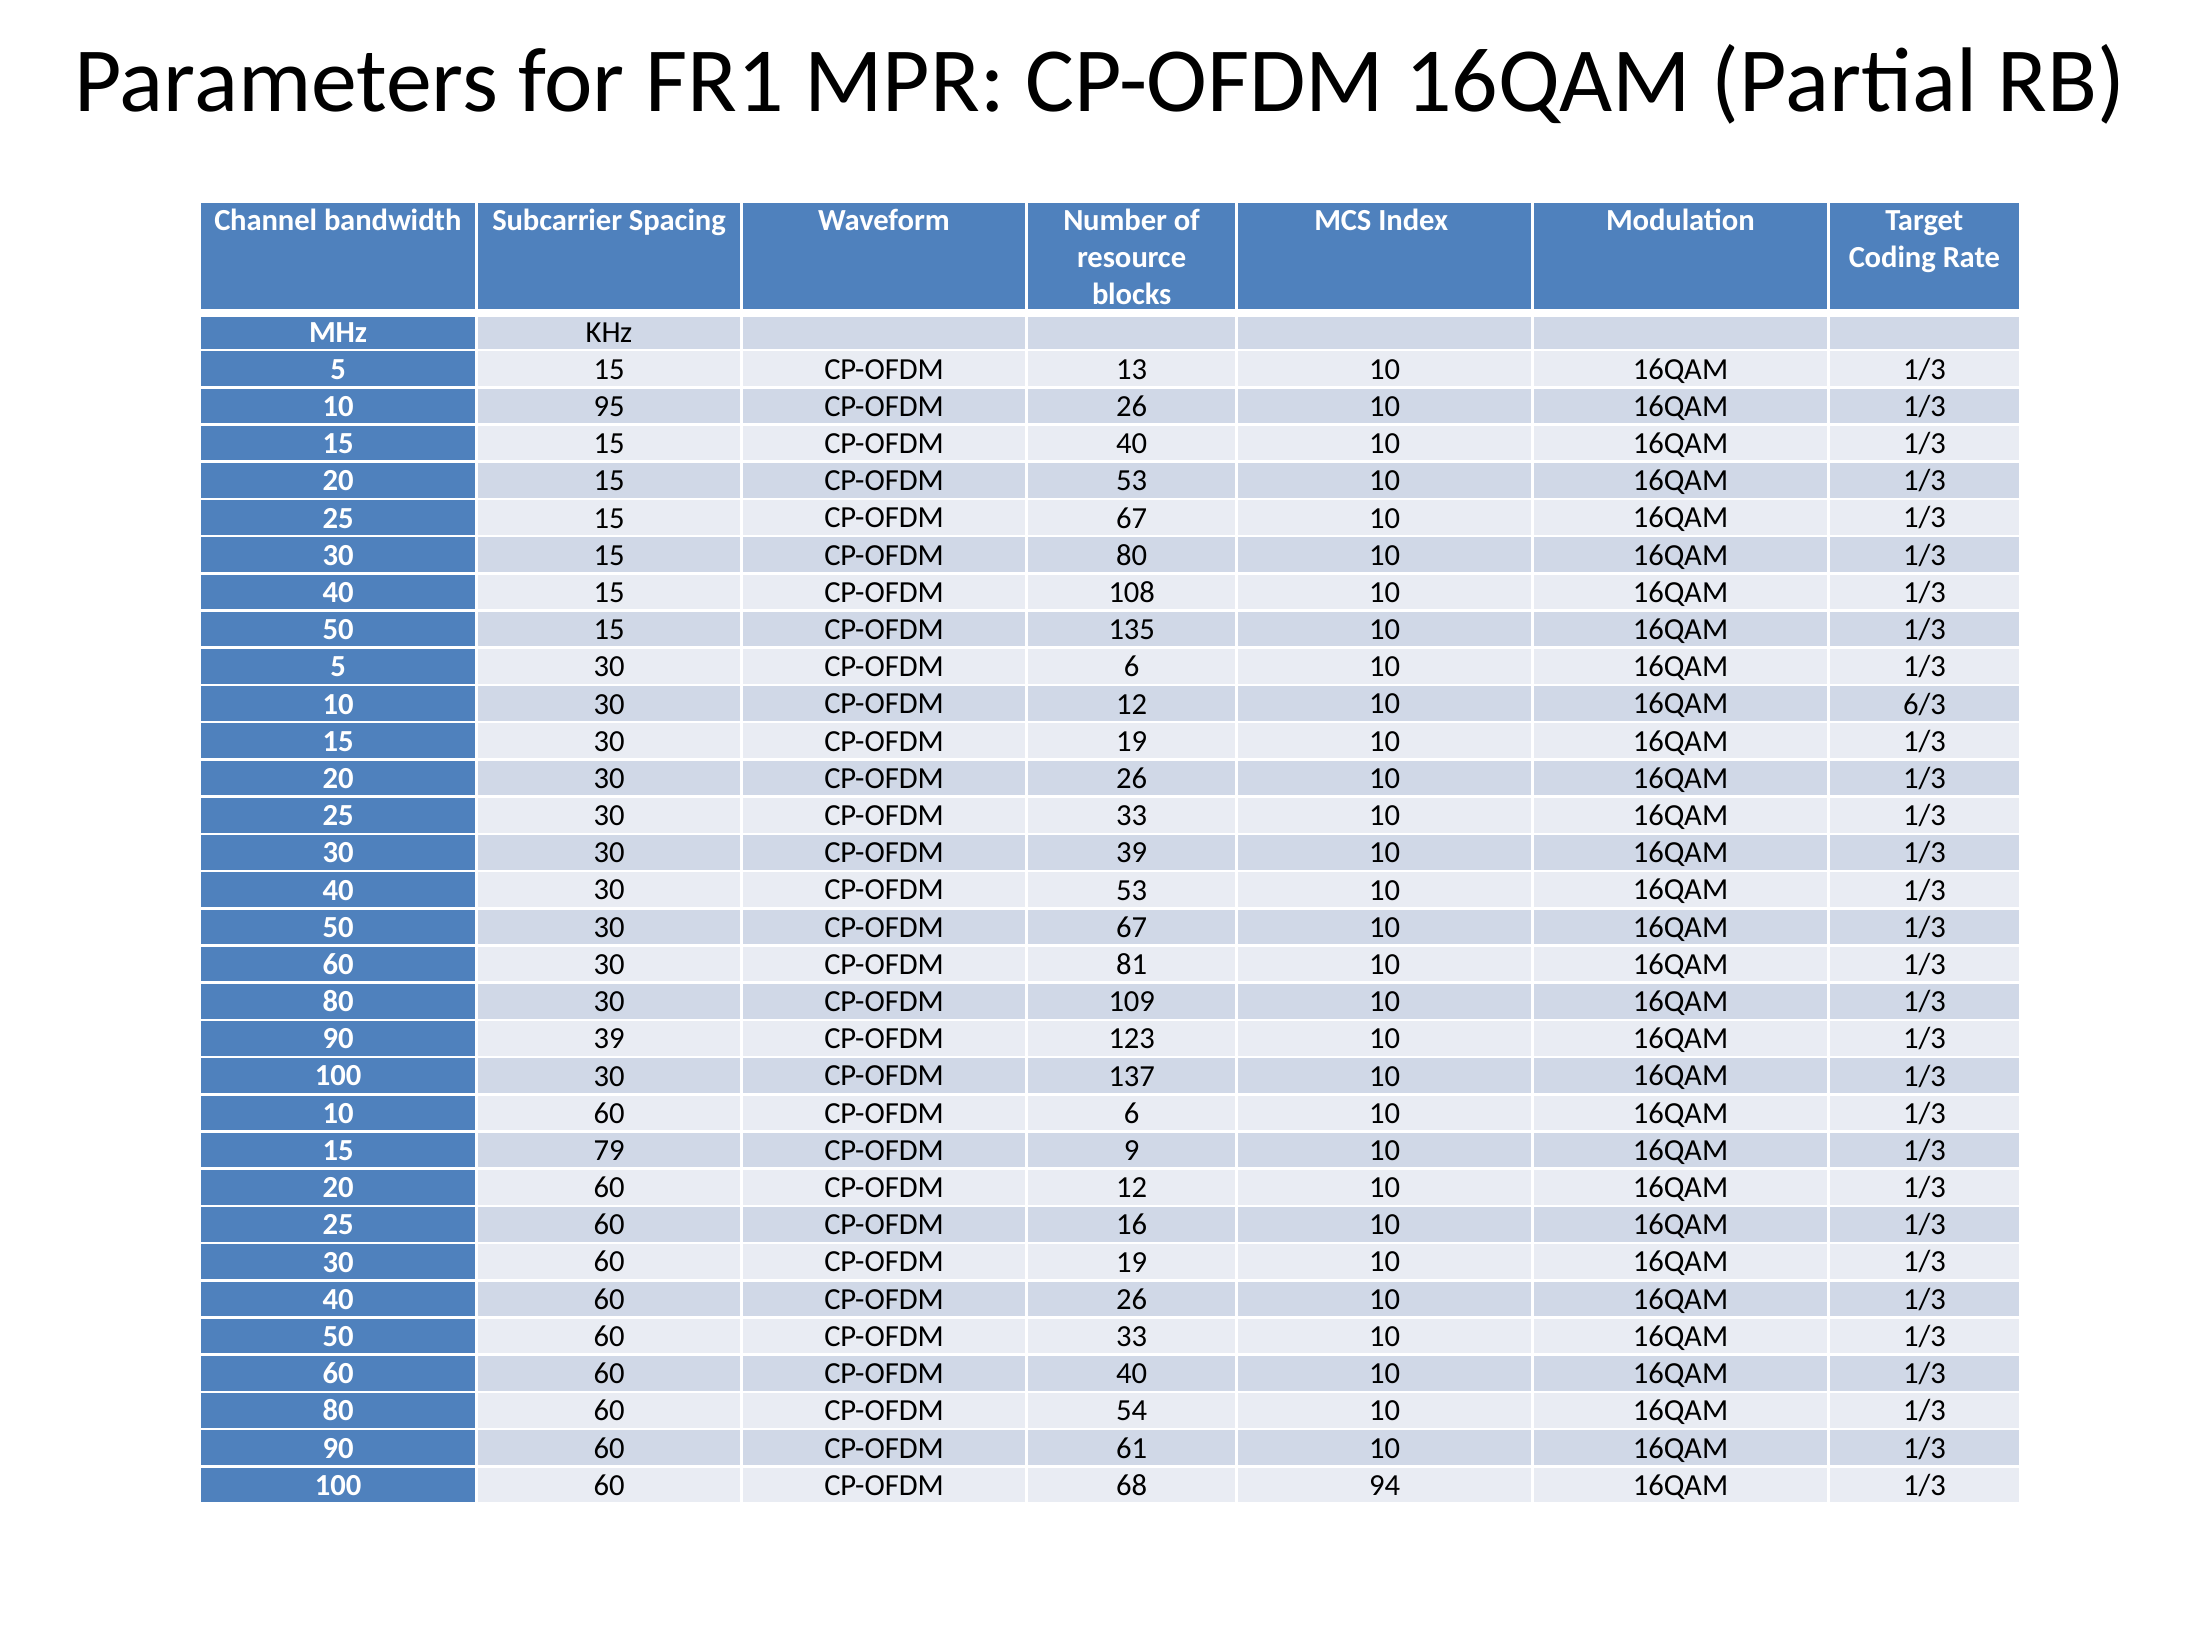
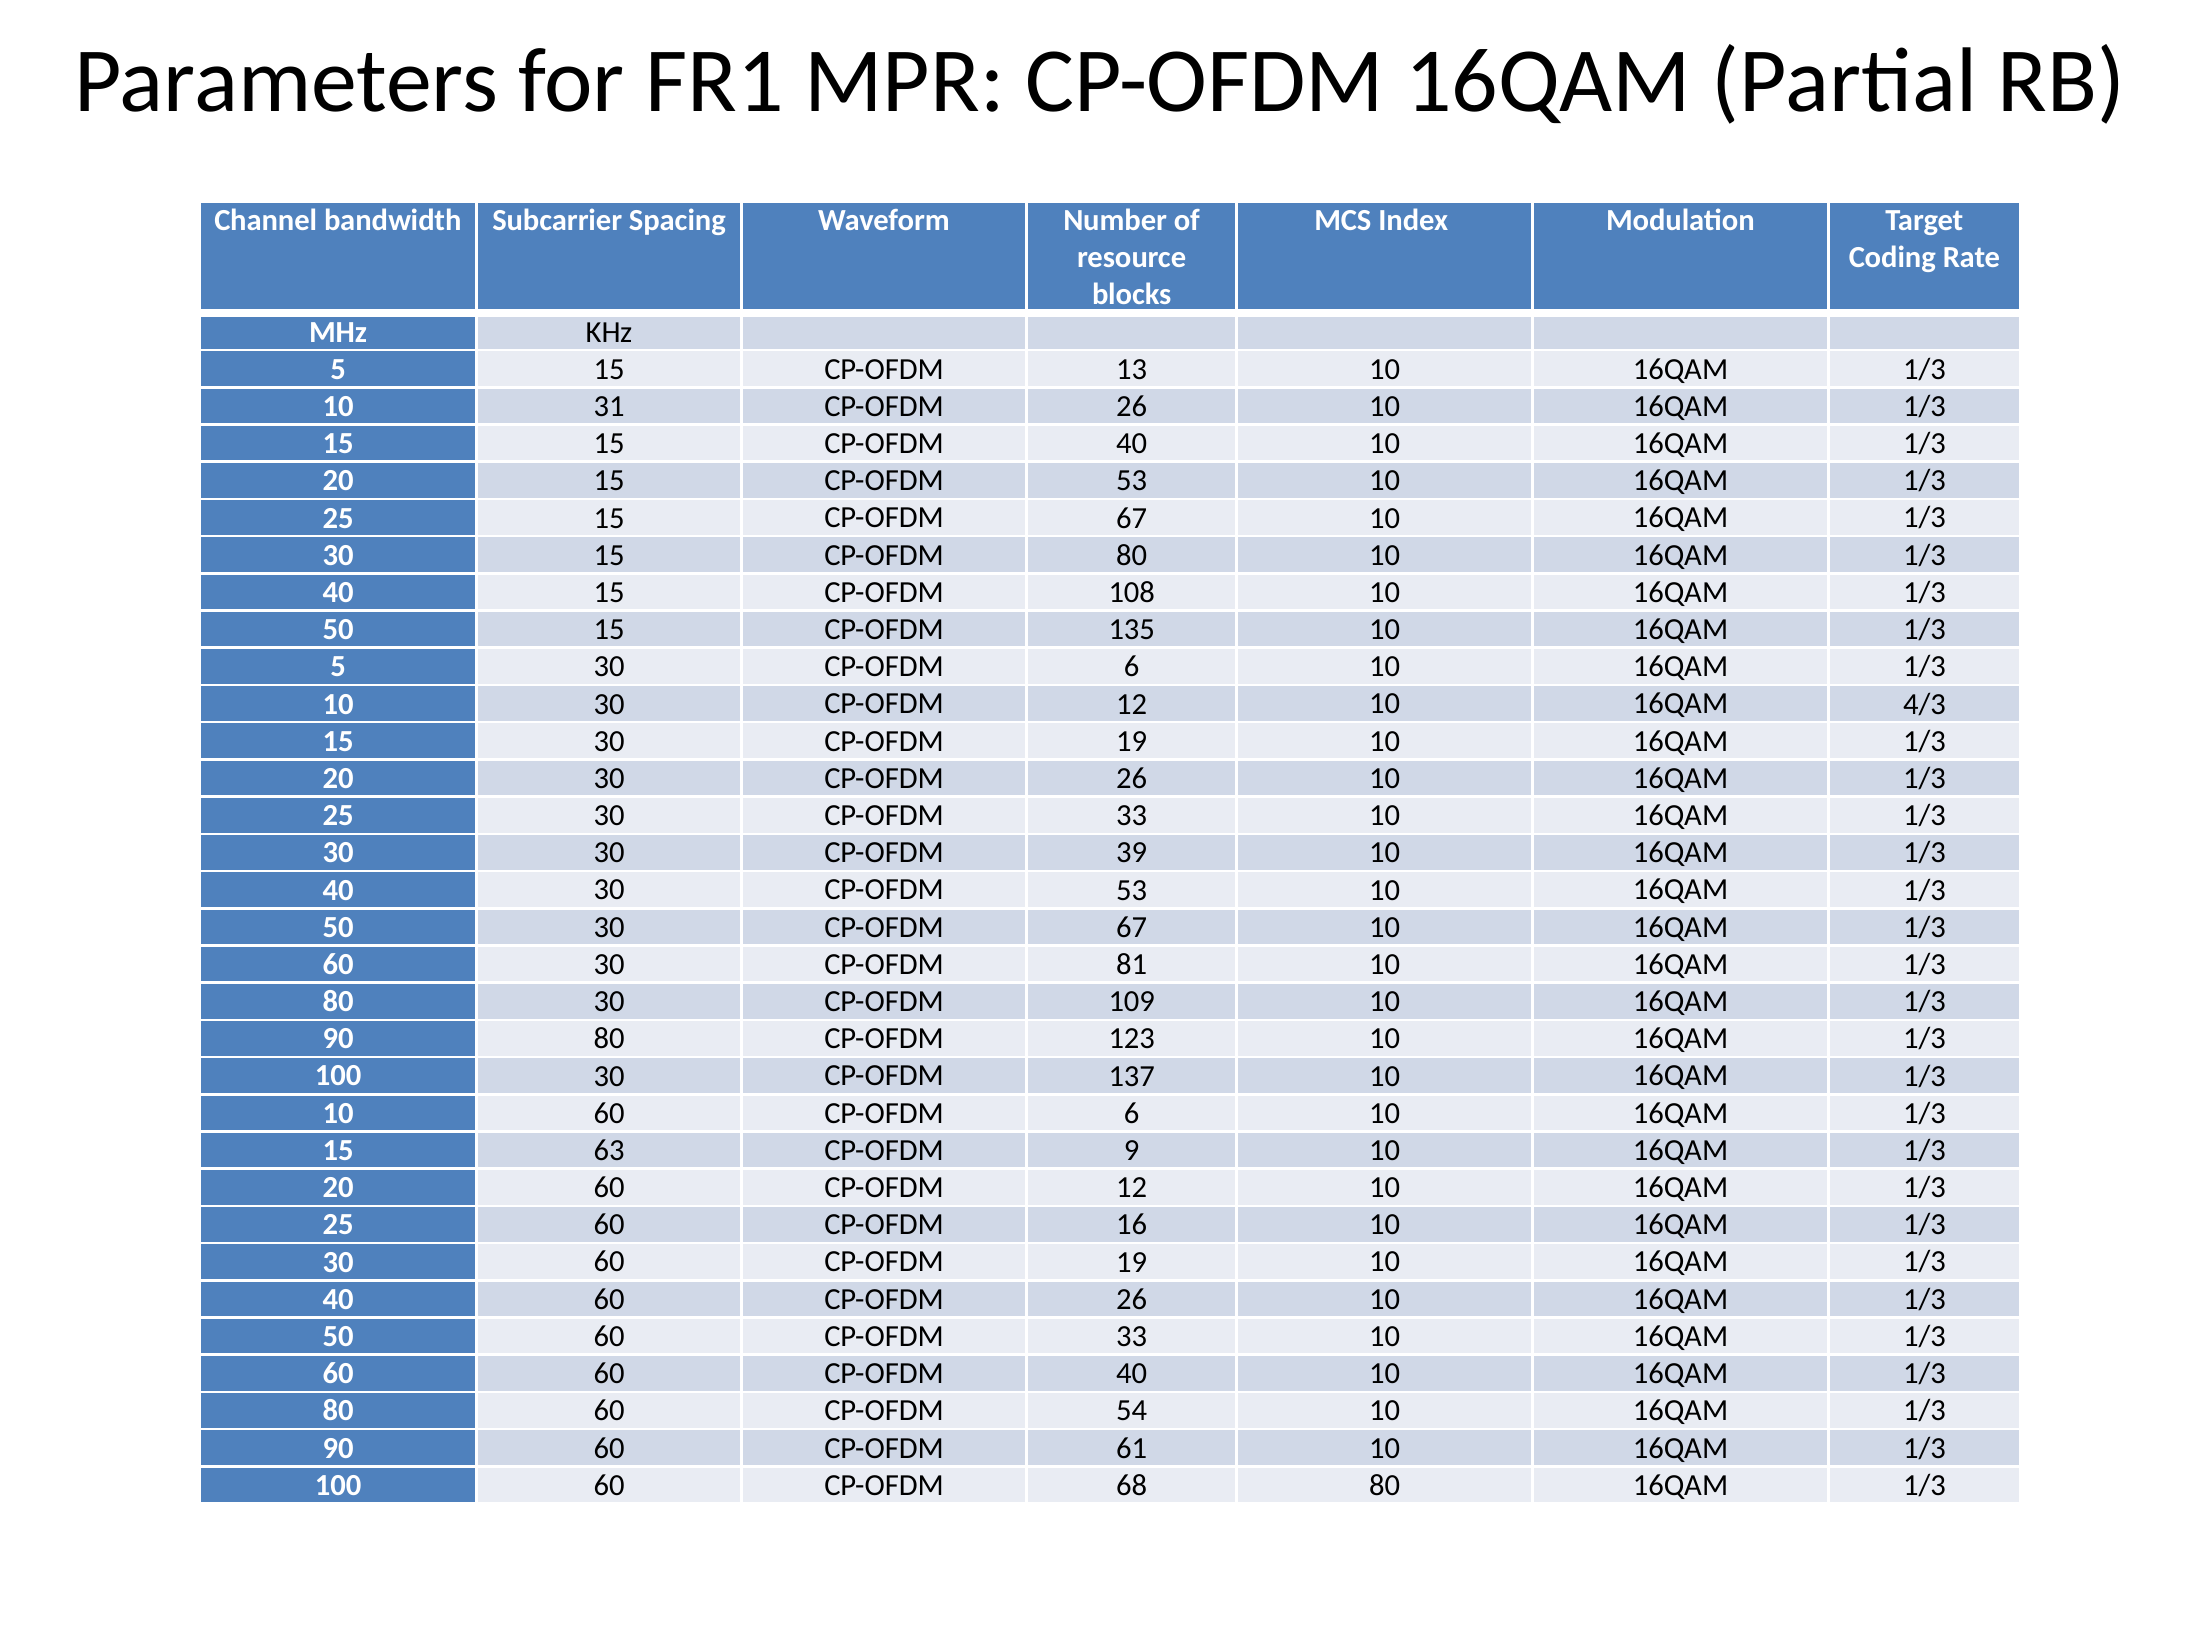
95: 95 -> 31
6/3: 6/3 -> 4/3
90 39: 39 -> 80
79: 79 -> 63
68 94: 94 -> 80
